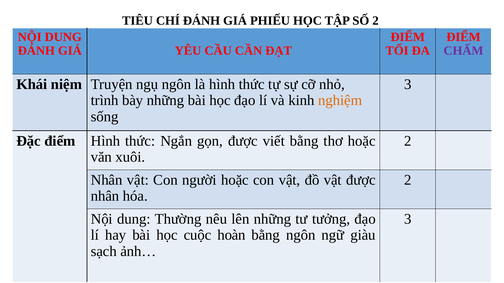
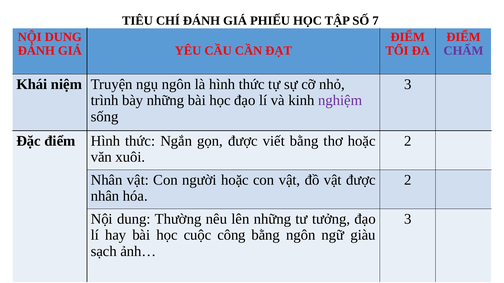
SỐ 2: 2 -> 7
nghiệm colour: orange -> purple
hoàn: hoàn -> công
